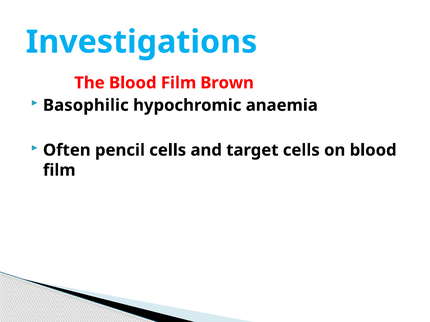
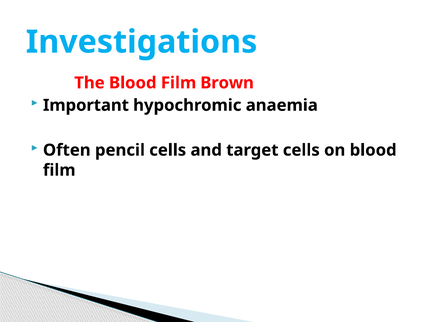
Basophilic: Basophilic -> Important
